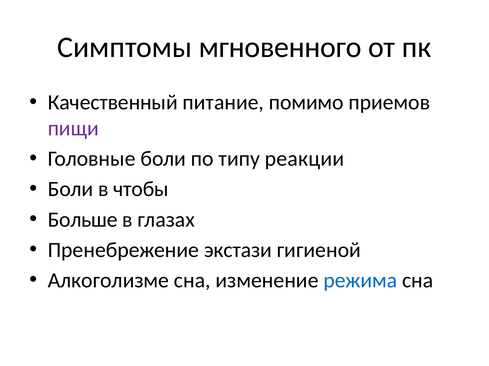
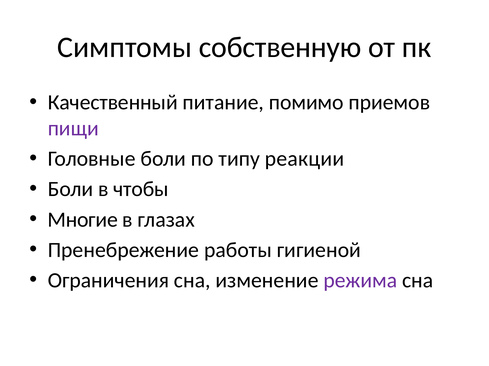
мгновенного: мгновенного -> собственную
Больше: Больше -> Многие
экстази: экстази -> работы
Алкоголизме: Алкоголизме -> Ограничения
режима colour: blue -> purple
